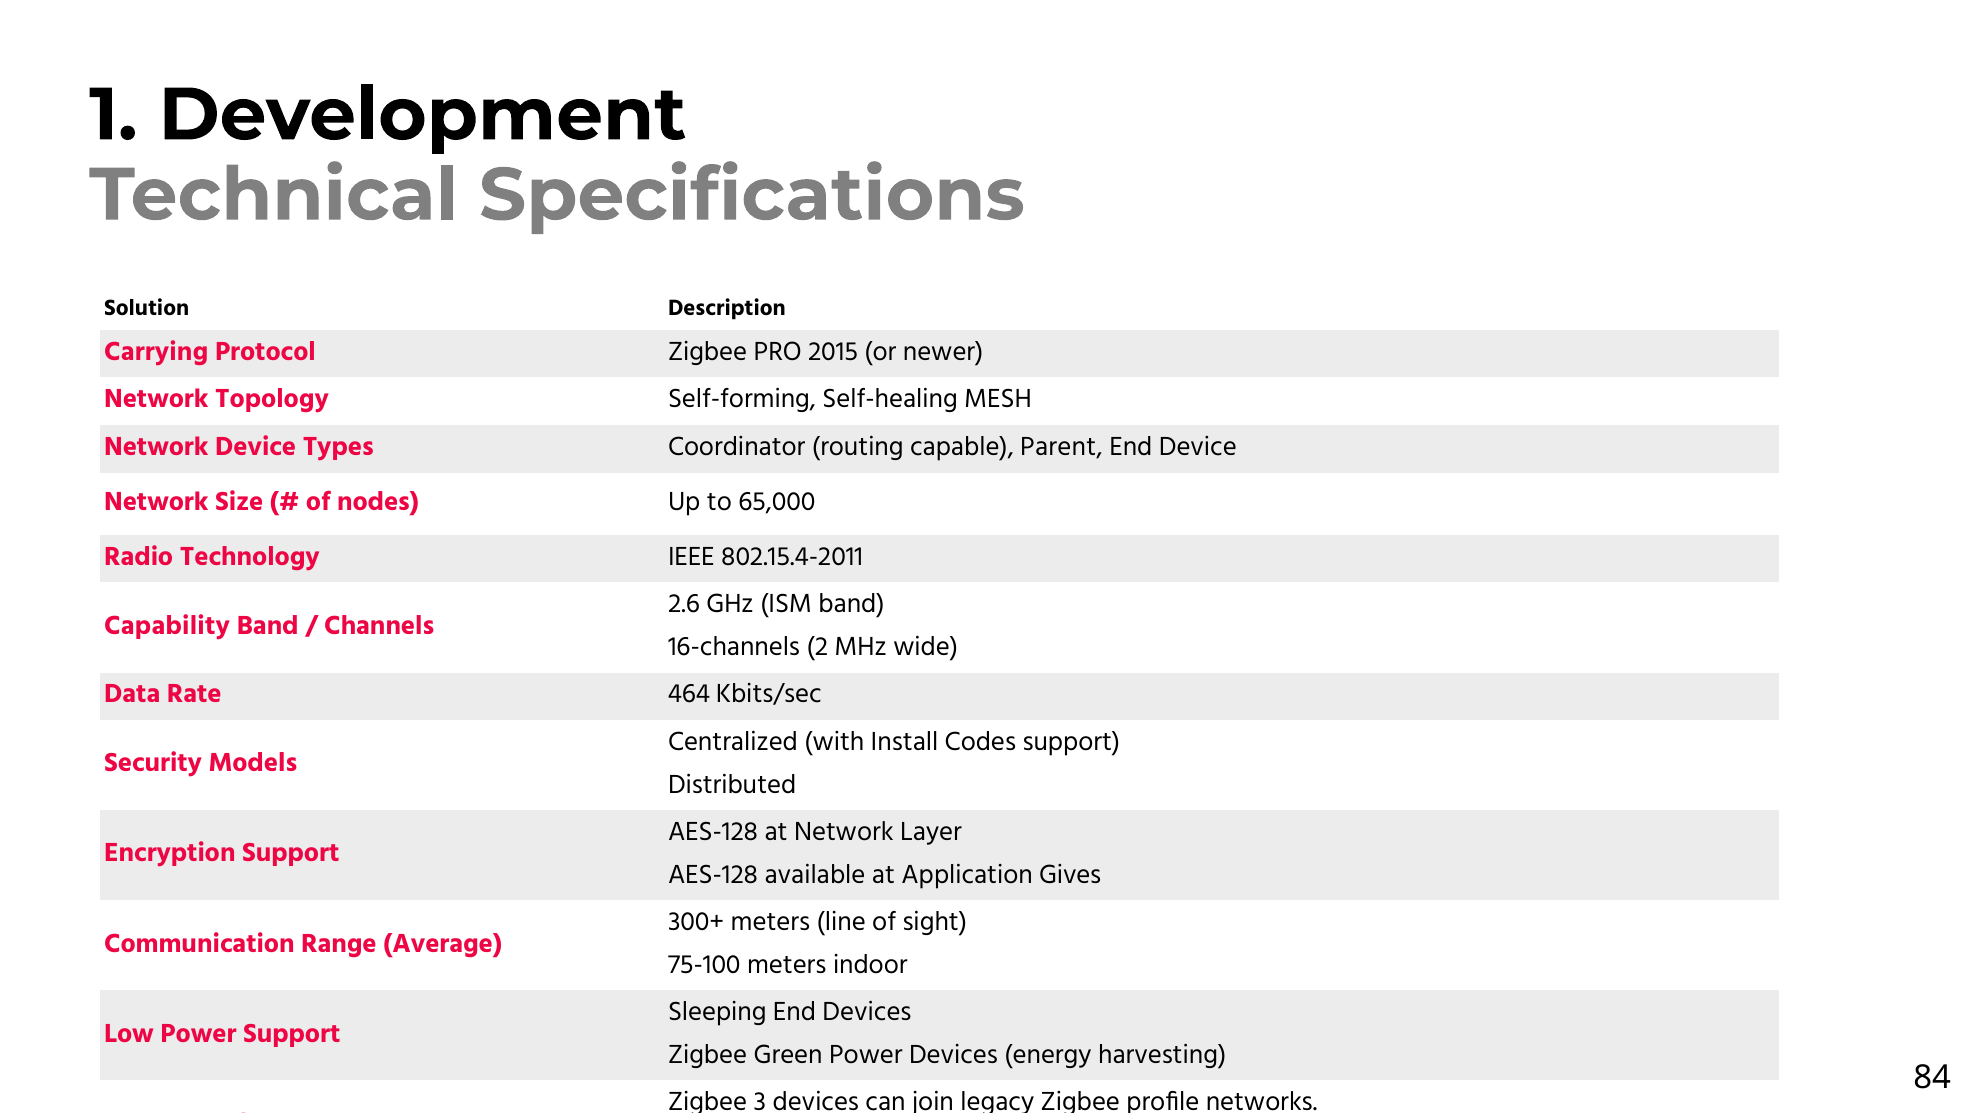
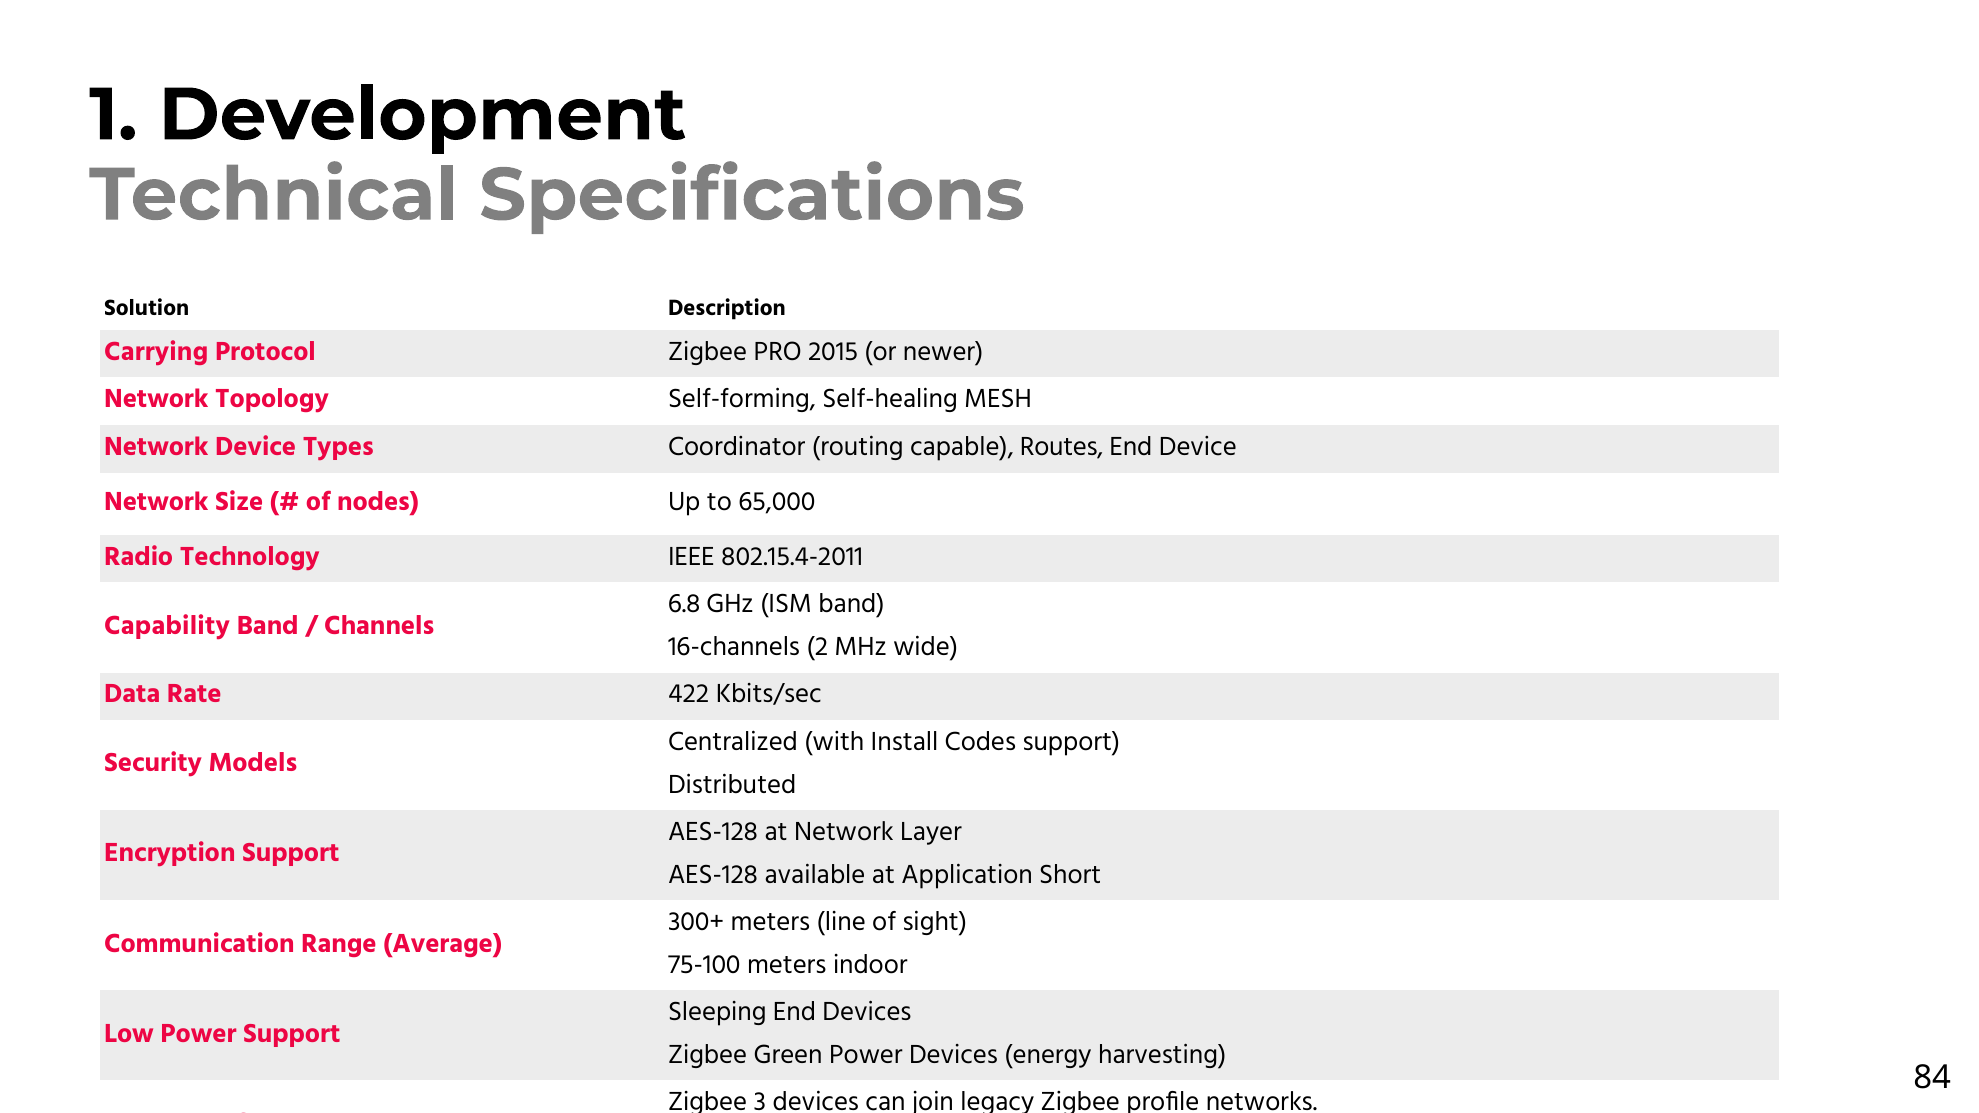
Parent: Parent -> Routes
2.6: 2.6 -> 6.8
464: 464 -> 422
Gives: Gives -> Short
